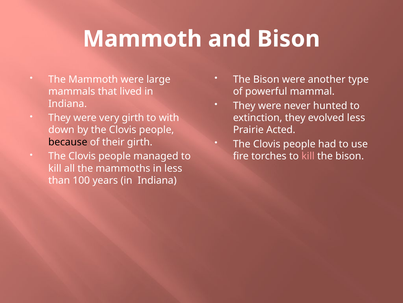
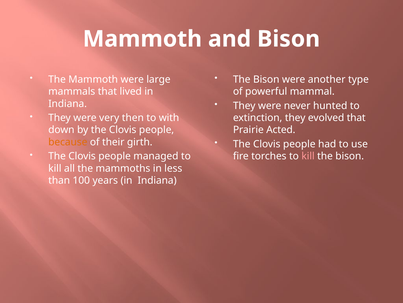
very girth: girth -> then
evolved less: less -> that
because colour: black -> orange
